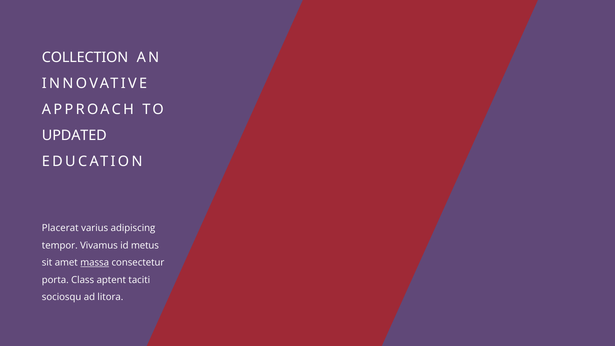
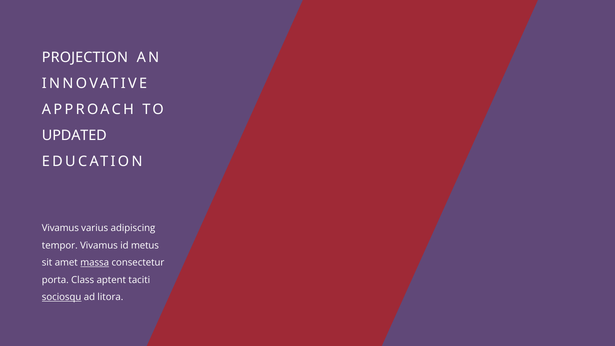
COLLECTION: COLLECTION -> PROJECTION
Placerat at (60, 228): Placerat -> Vivamus
sociosqu underline: none -> present
